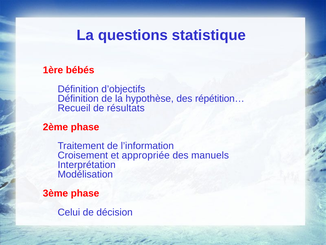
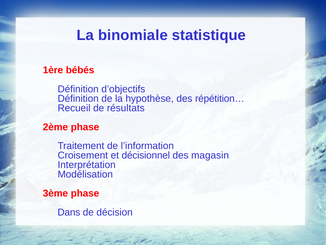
questions: questions -> binomiale
appropriée: appropriée -> décisionnel
manuels: manuels -> magasin
Celui: Celui -> Dans
